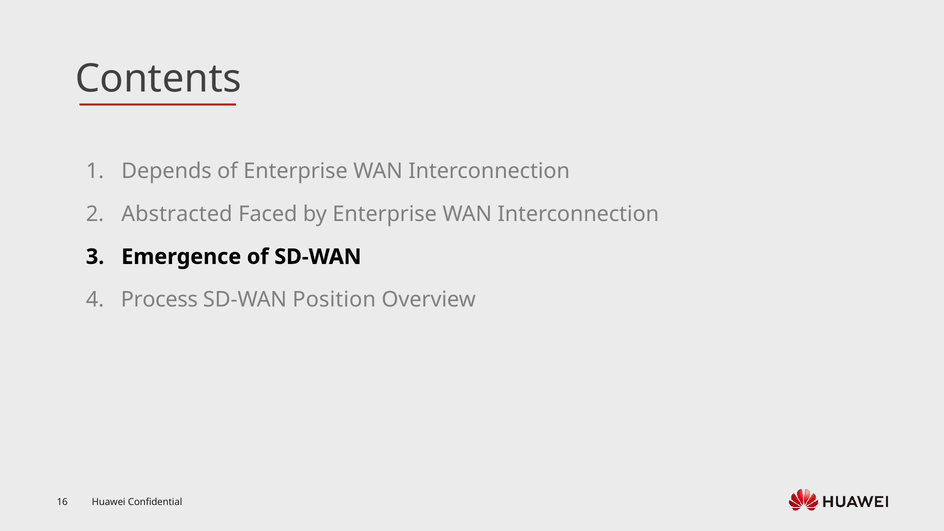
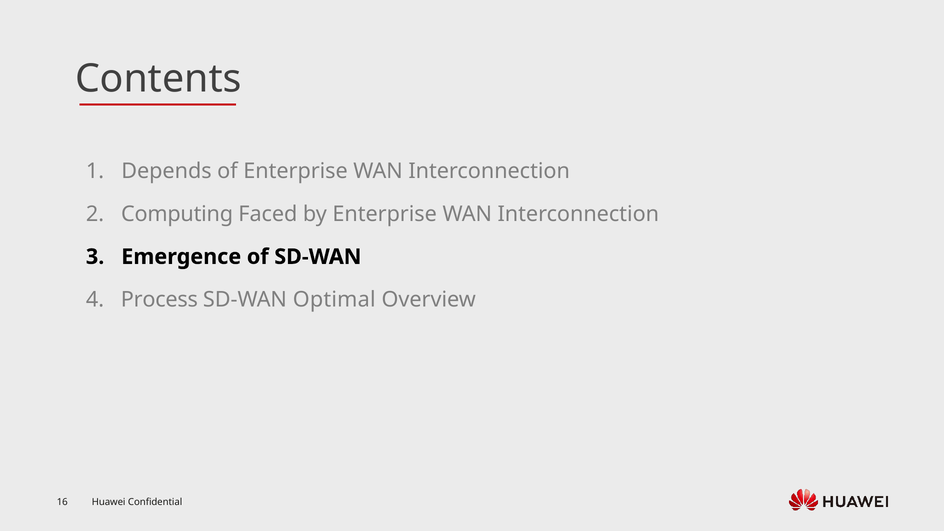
Abstracted: Abstracted -> Computing
Position: Position -> Optimal
